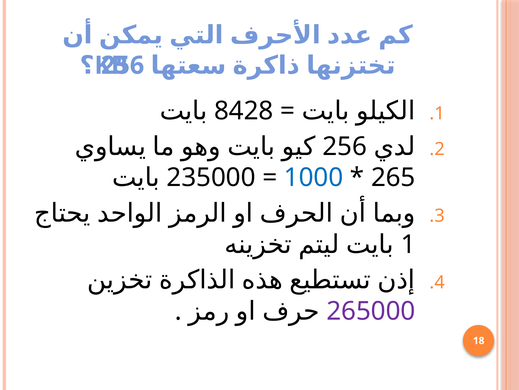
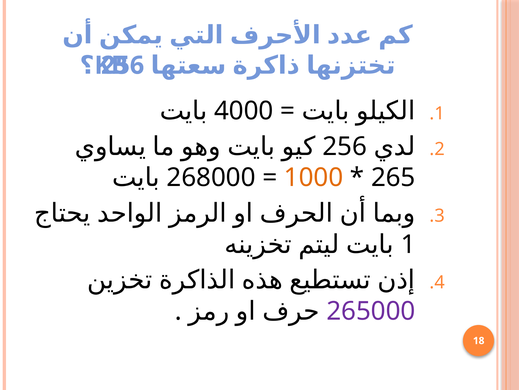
8428: 8428 -> 4000
235000: 235000 -> 268000
1000 colour: blue -> orange
